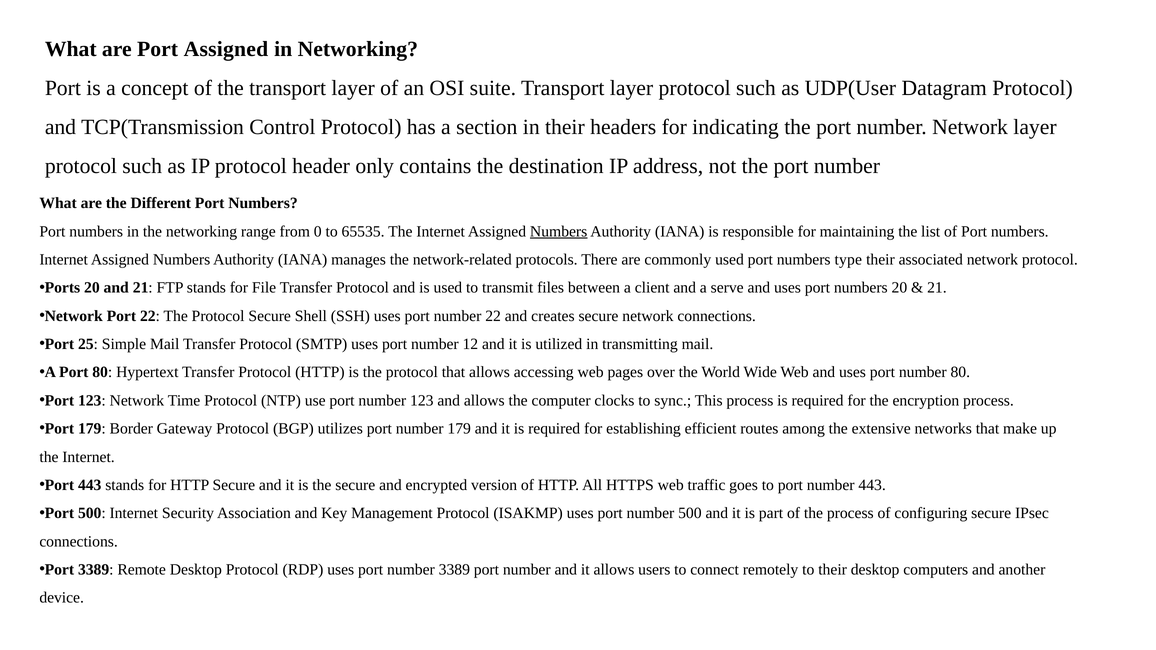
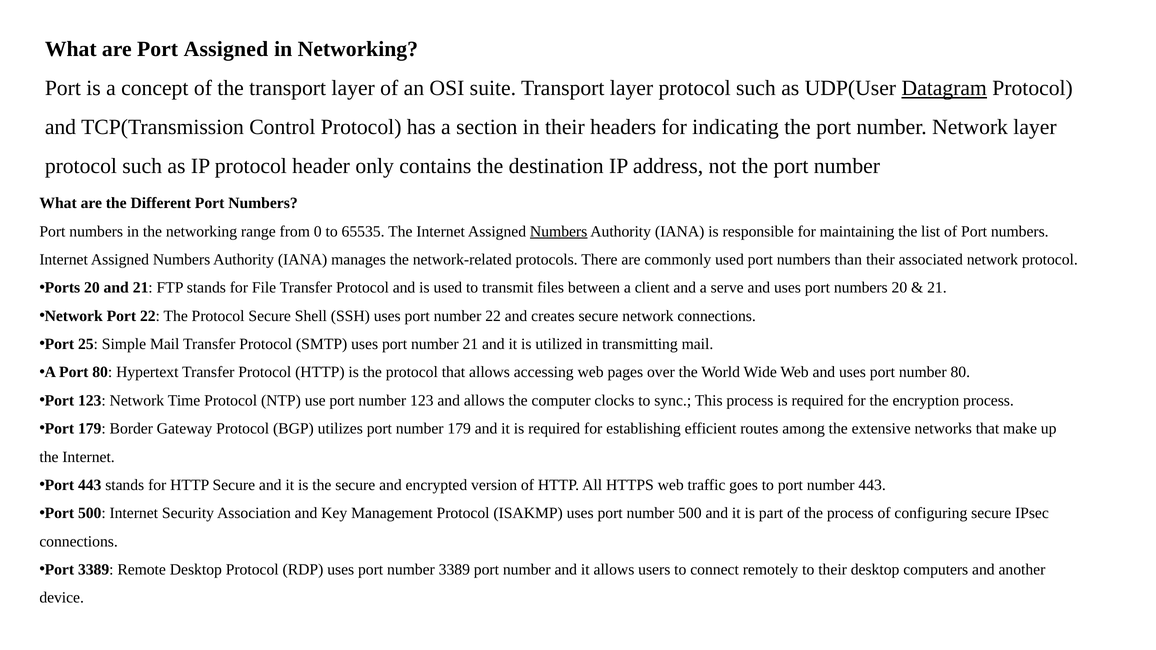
Datagram underline: none -> present
type: type -> than
number 12: 12 -> 21
